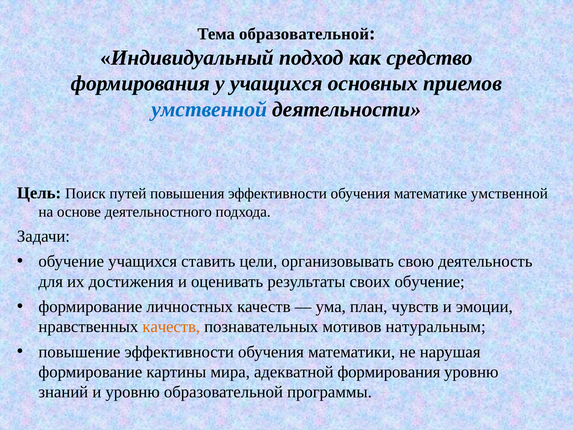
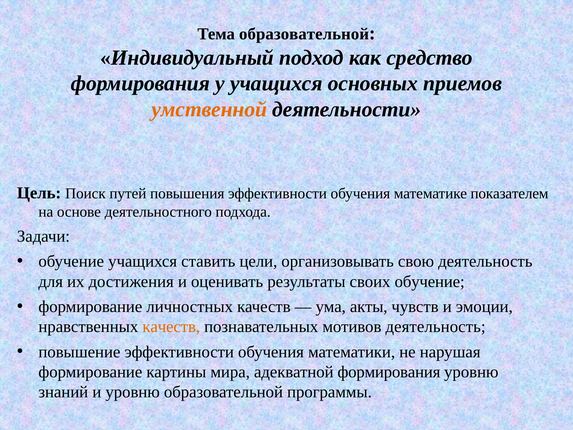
умственной at (209, 109) colour: blue -> orange
математике умственной: умственной -> показателем
план: план -> акты
мотивов натуральным: натуральным -> деятельность
